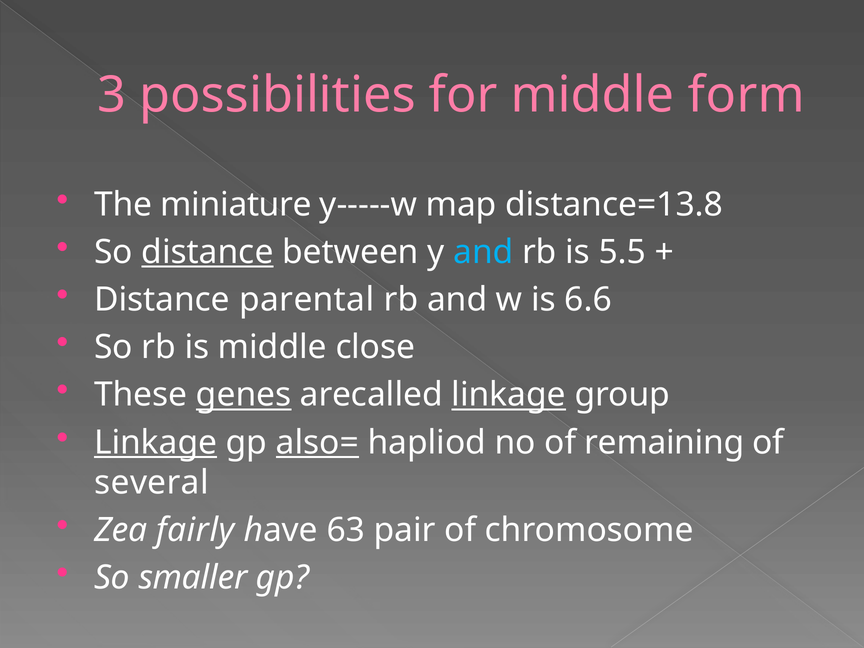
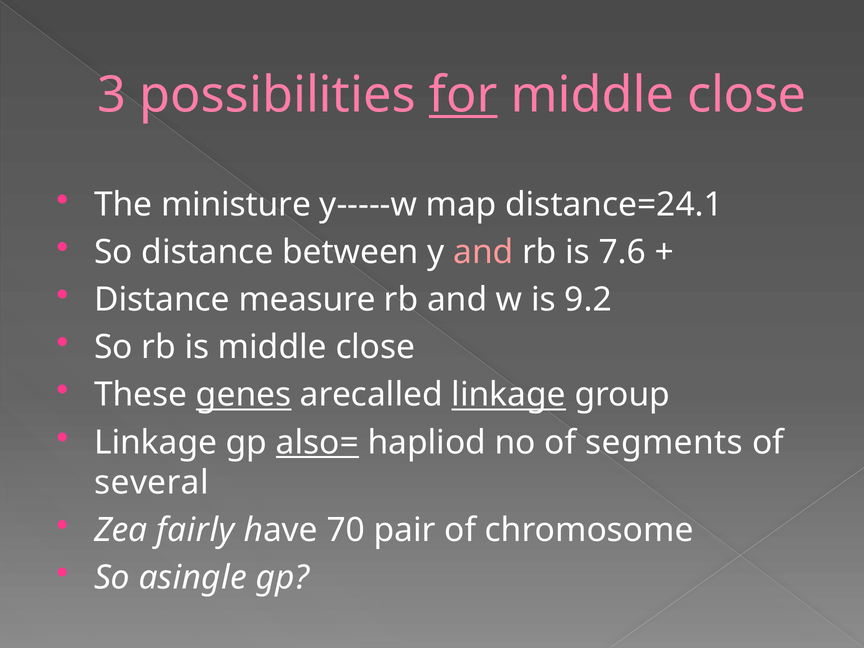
for underline: none -> present
form at (746, 95): form -> close
miniature: miniature -> ministure
distance=13.8: distance=13.8 -> distance=24.1
distance at (207, 252) underline: present -> none
and at (483, 252) colour: light blue -> pink
5.5: 5.5 -> 7.6
parental: parental -> measure
6.6: 6.6 -> 9.2
Linkage at (156, 442) underline: present -> none
remaining: remaining -> segments
63: 63 -> 70
smaller: smaller -> asingle
